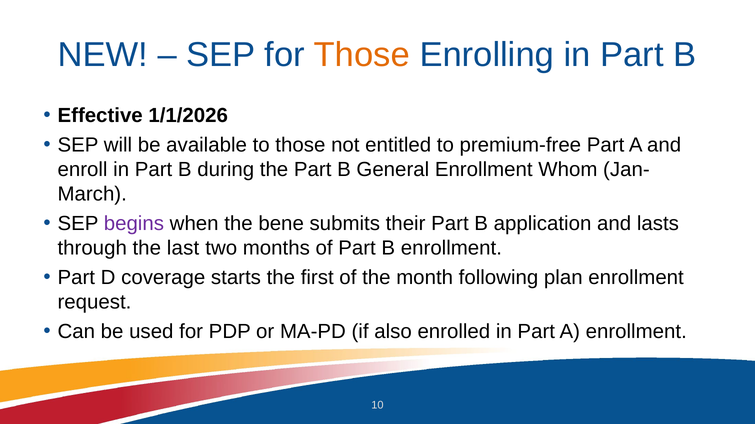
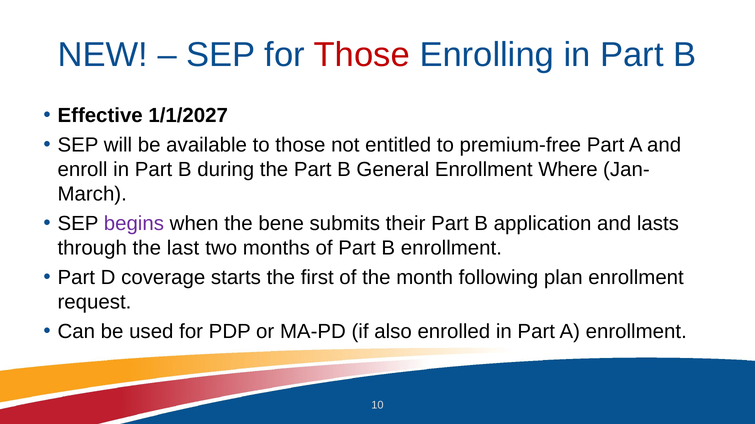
Those at (362, 55) colour: orange -> red
1/1/2026: 1/1/2026 -> 1/1/2027
Whom: Whom -> Where
